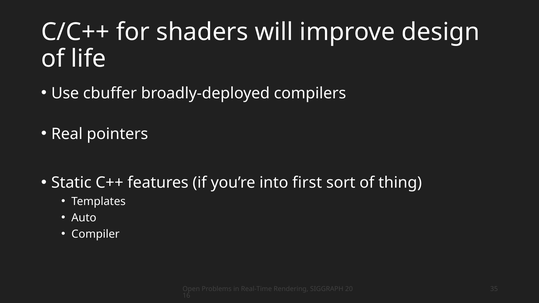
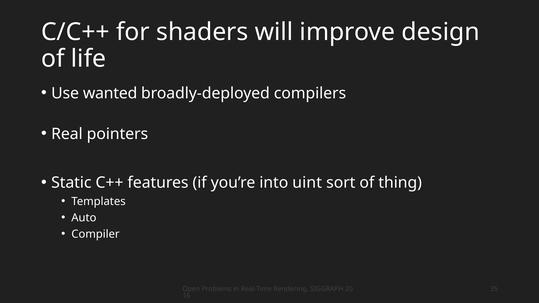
cbuffer: cbuffer -> wanted
first: first -> uint
